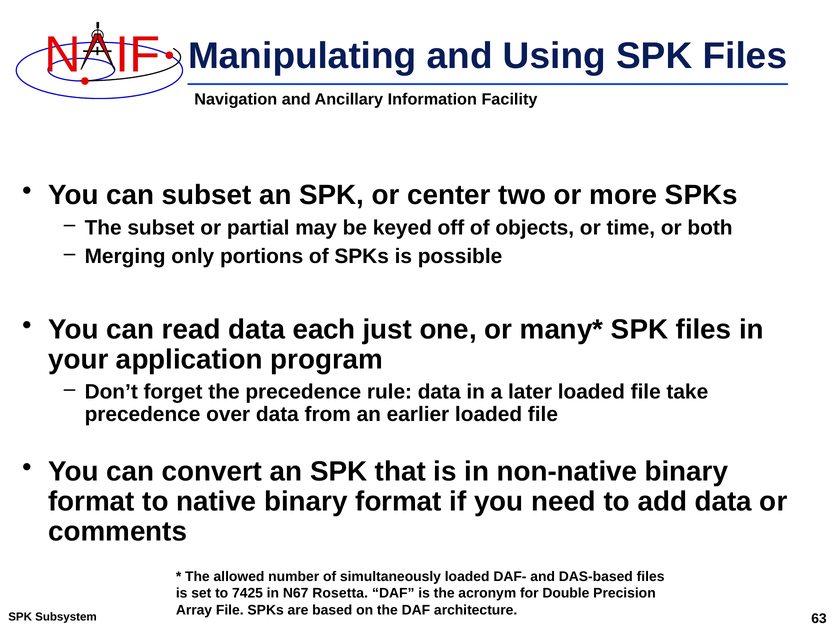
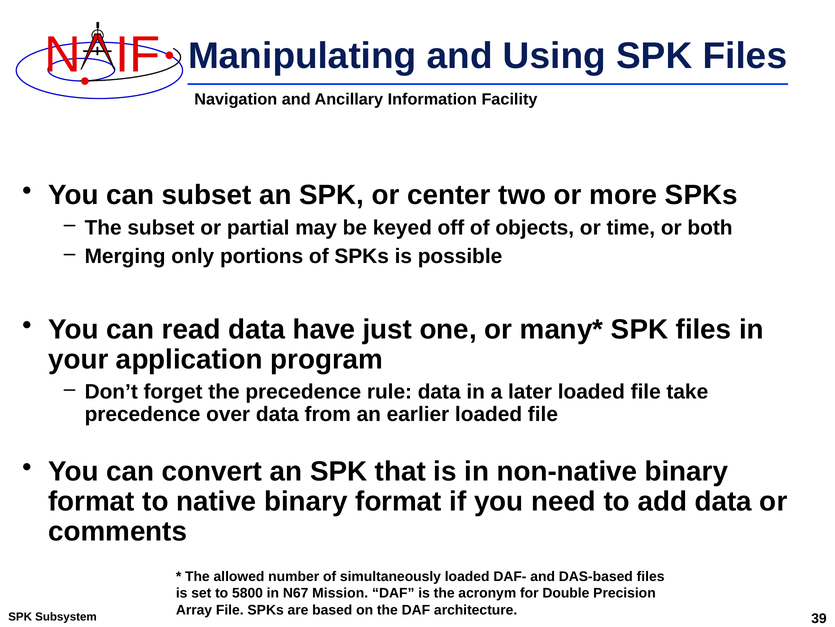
each: each -> have
7425: 7425 -> 5800
Rosetta: Rosetta -> Mission
63: 63 -> 39
